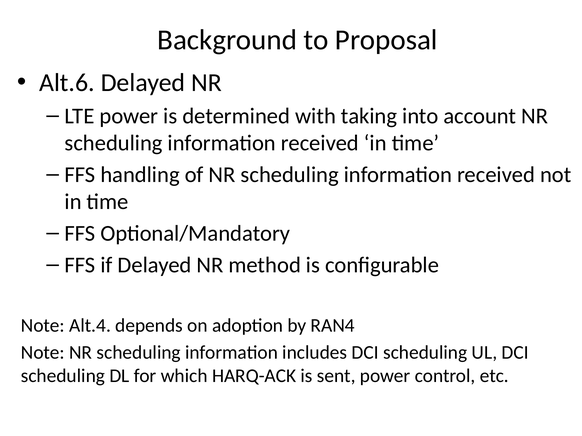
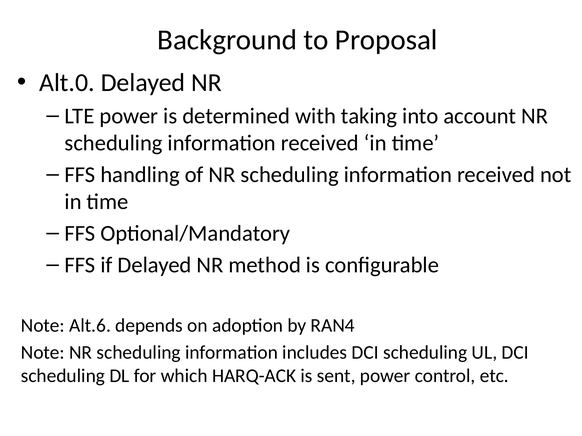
Alt.6: Alt.6 -> Alt.0
Alt.4: Alt.4 -> Alt.6
